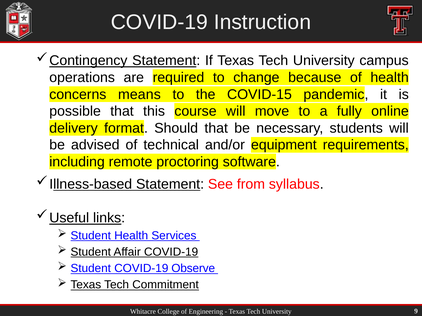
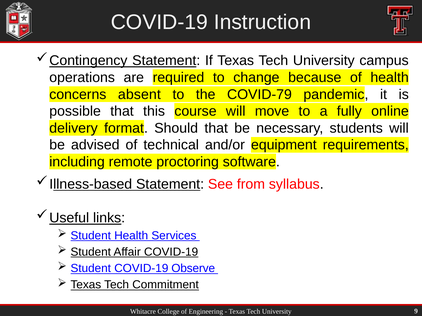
means: means -> absent
COVID-15: COVID-15 -> COVID-79
